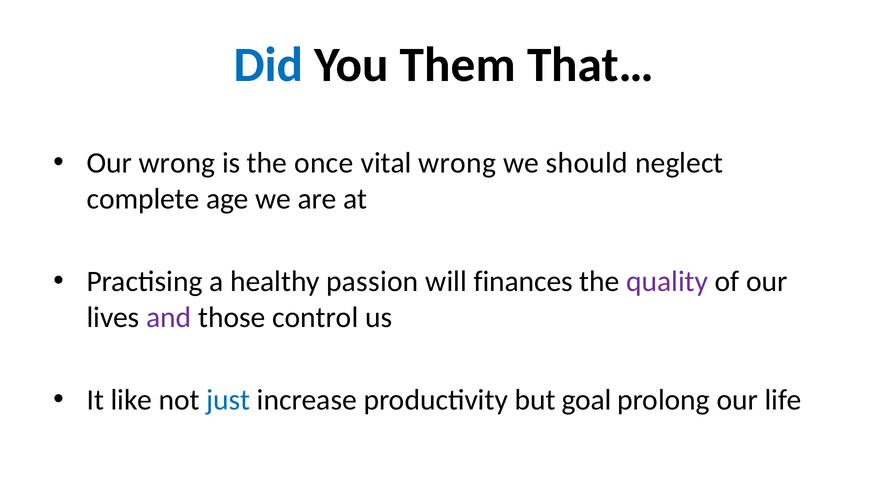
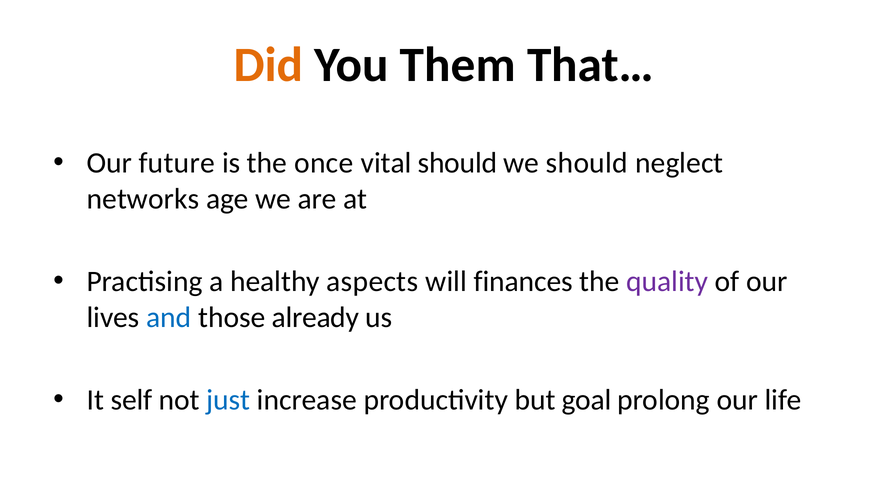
Did colour: blue -> orange
Our wrong: wrong -> future
vital wrong: wrong -> should
complete: complete -> networks
passion: passion -> aspects
and colour: purple -> blue
control: control -> already
like: like -> self
